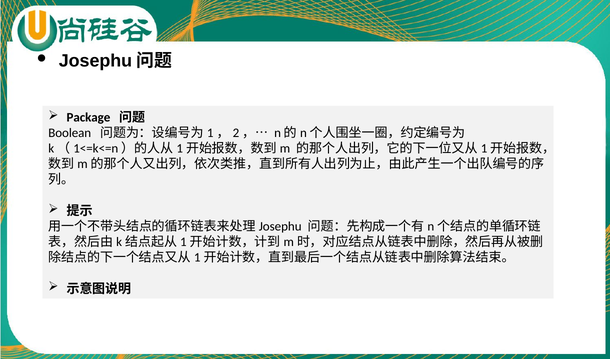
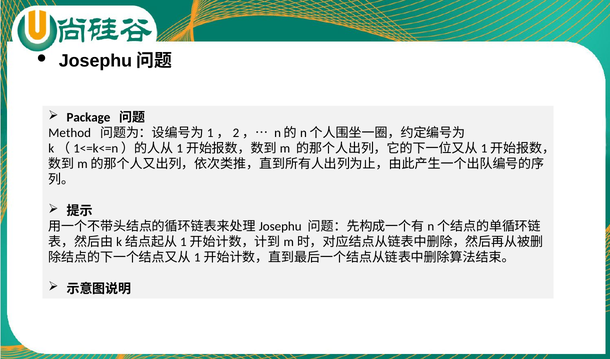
Boolean: Boolean -> Method
